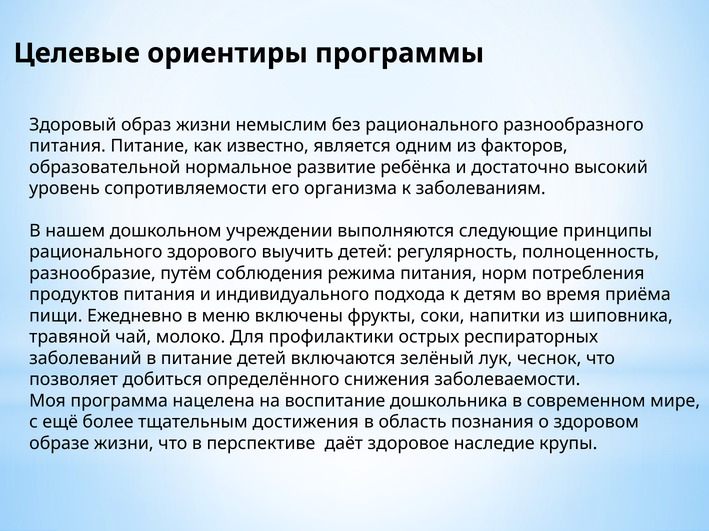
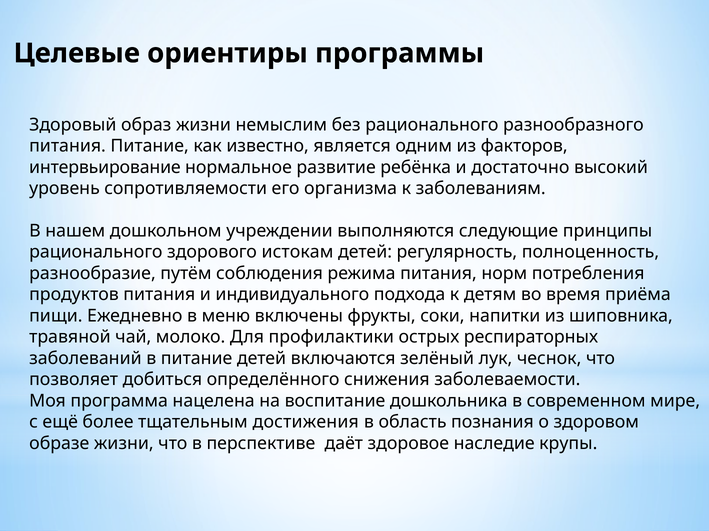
образовательной: образовательной -> интервьирование
выучить: выучить -> истокам
